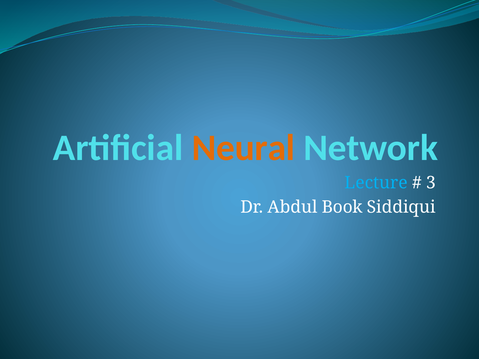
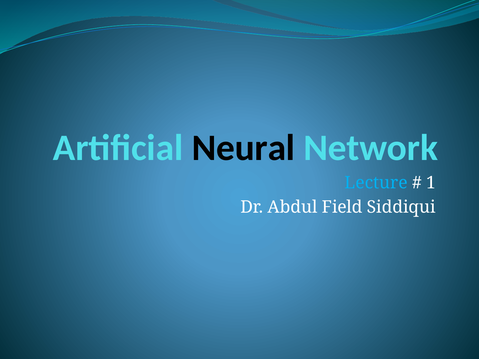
Neural colour: orange -> black
3: 3 -> 1
Book: Book -> Field
